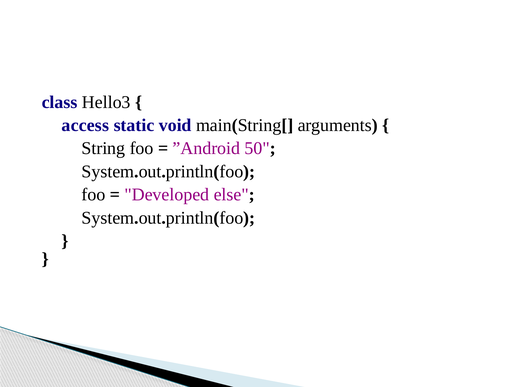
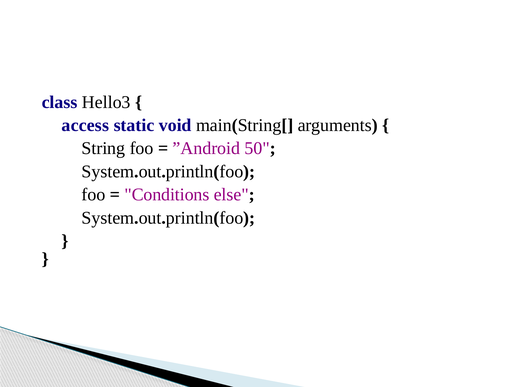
Developed: Developed -> Conditions
